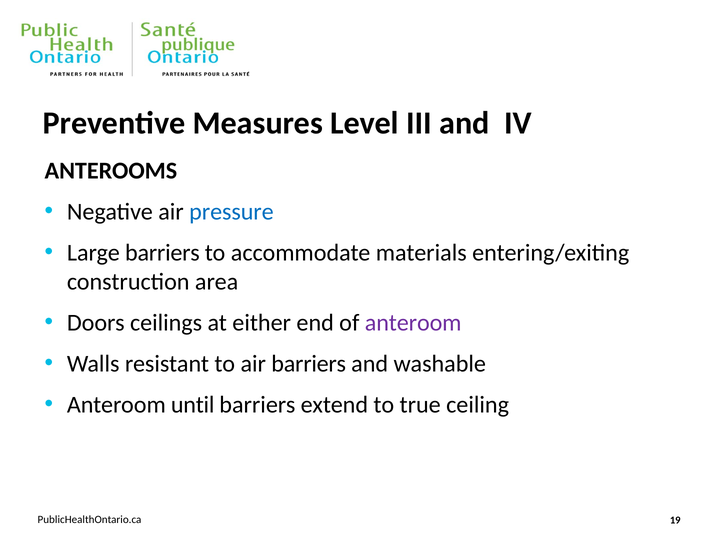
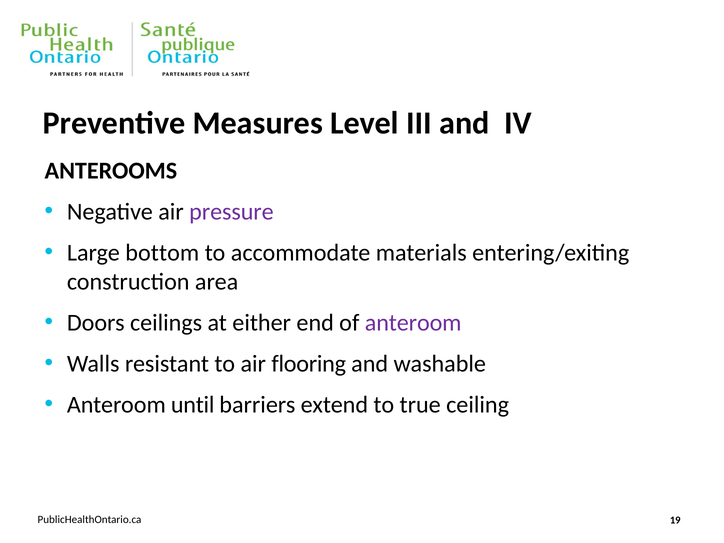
pressure colour: blue -> purple
Large barriers: barriers -> bottom
air barriers: barriers -> flooring
